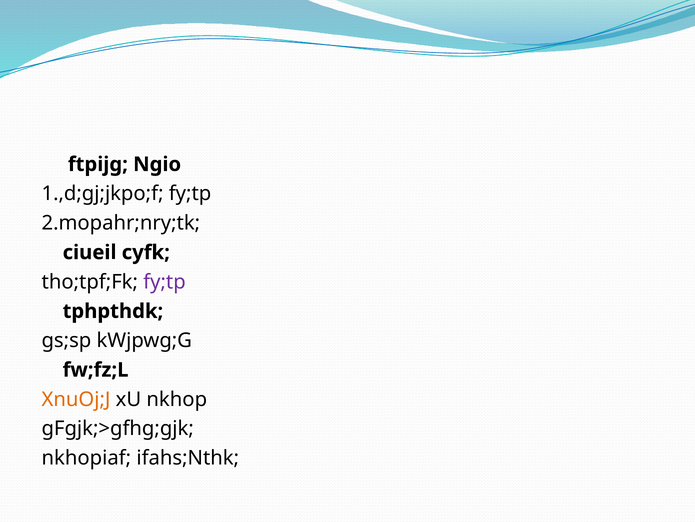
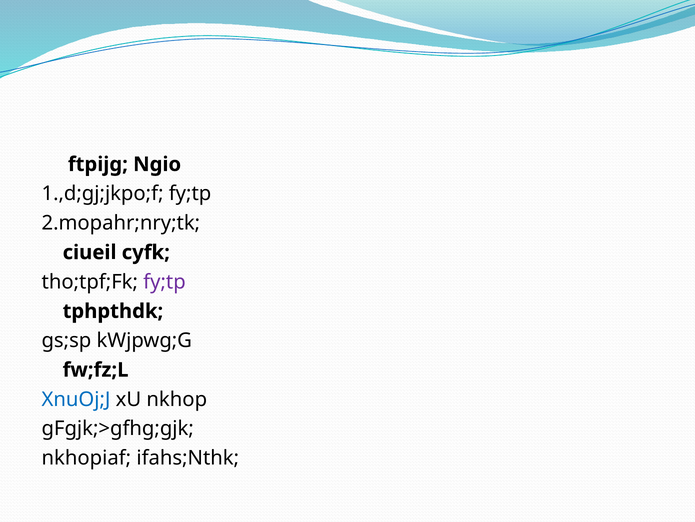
XnuOj;J colour: orange -> blue
